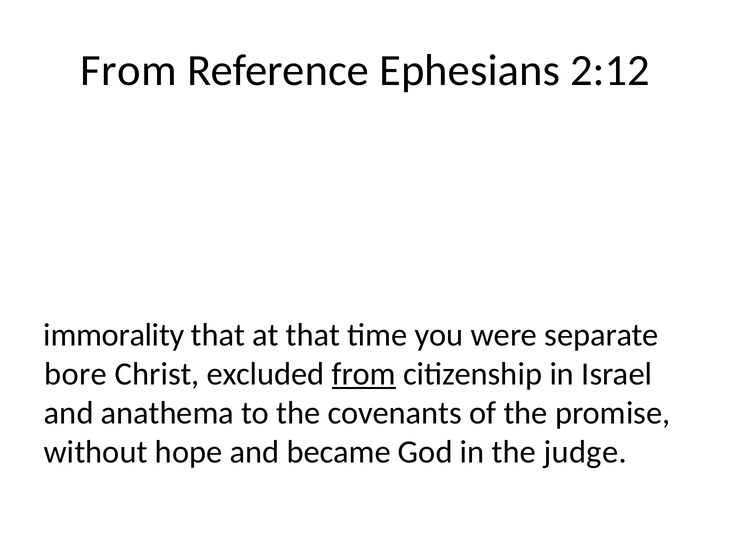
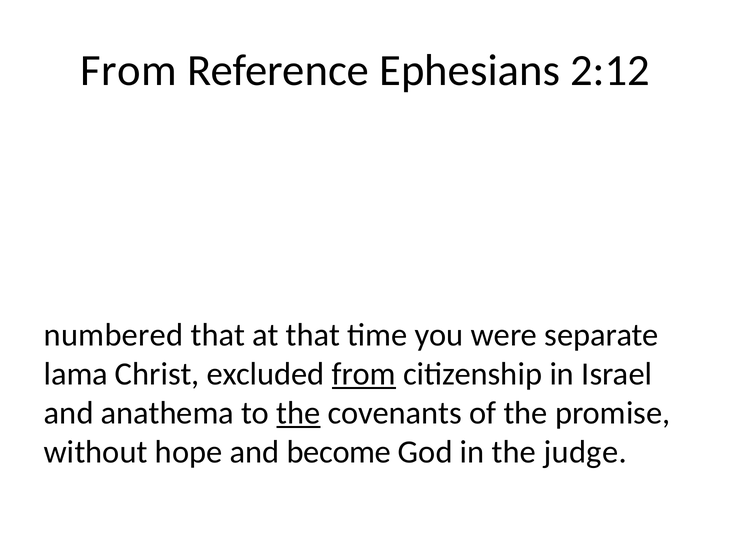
immorality: immorality -> numbered
bore: bore -> lama
the at (298, 413) underline: none -> present
became: became -> become
